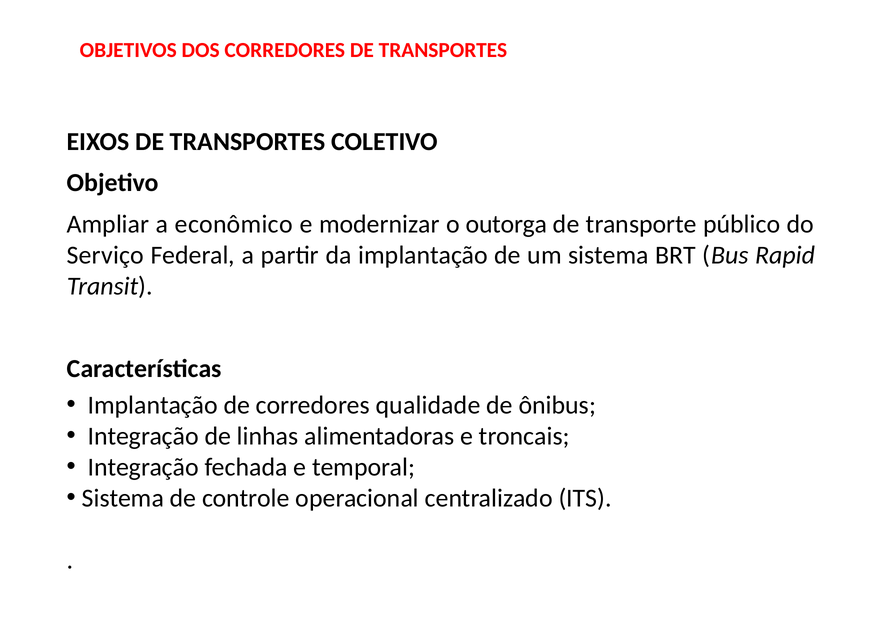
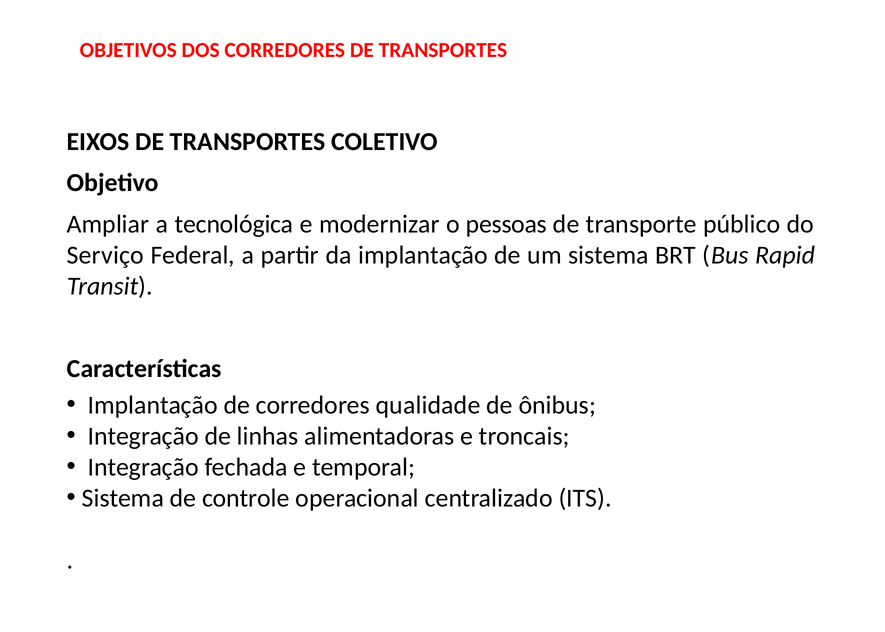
econômico: econômico -> tecnológica
outorga: outorga -> pessoas
